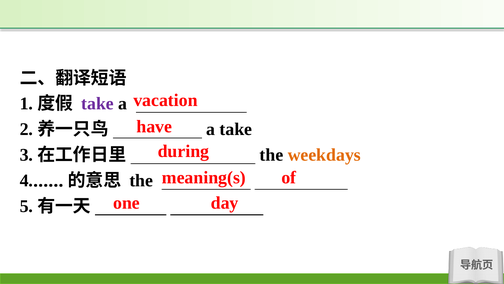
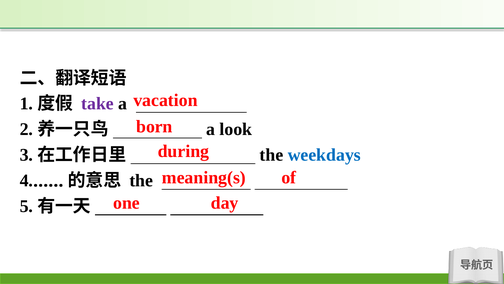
have: have -> born
a take: take -> look
weekdays colour: orange -> blue
